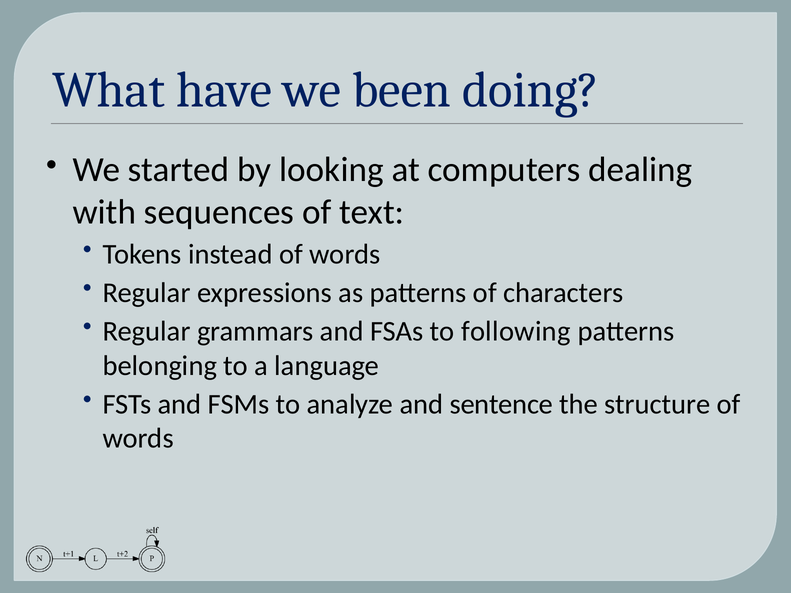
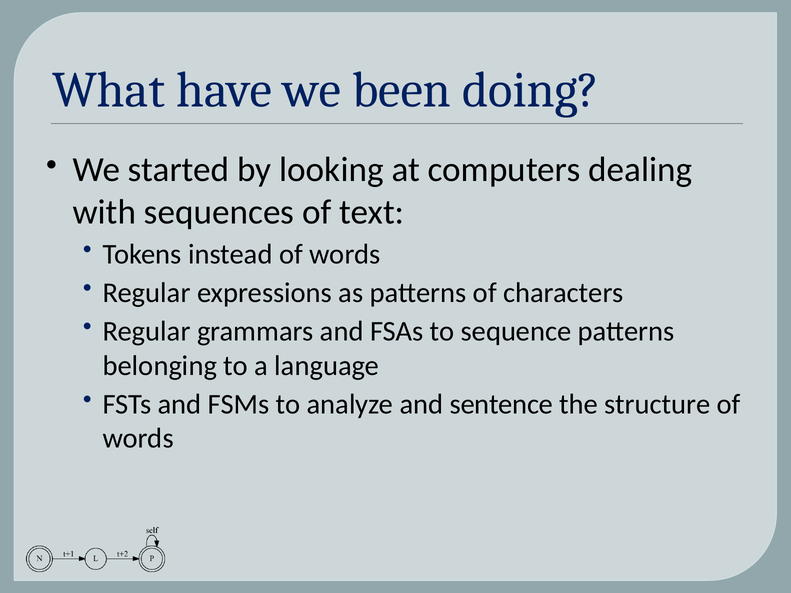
following: following -> sequence
